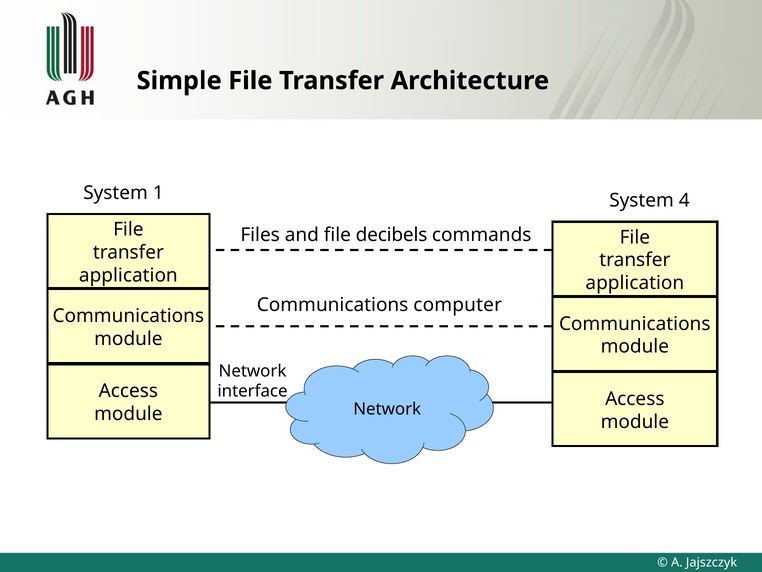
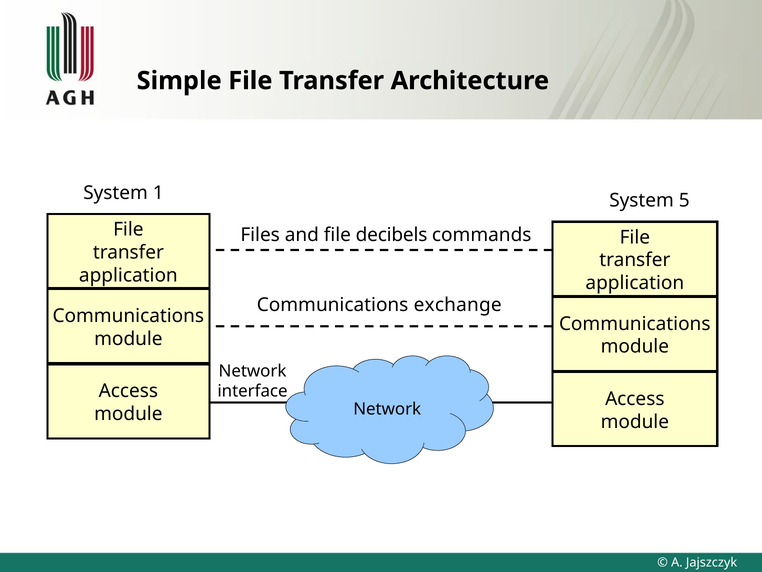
4: 4 -> 5
computer: computer -> exchange
